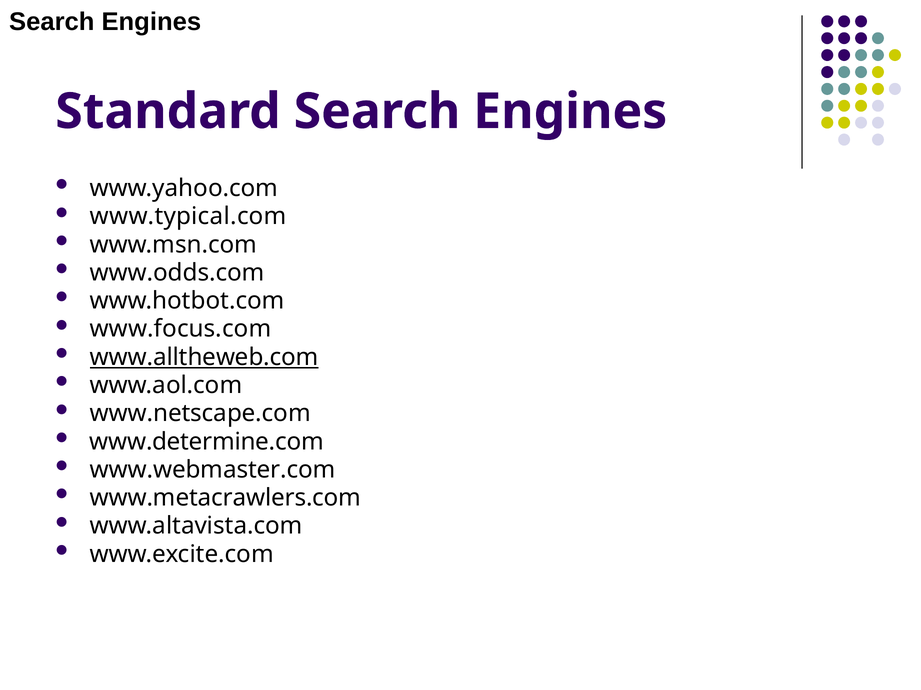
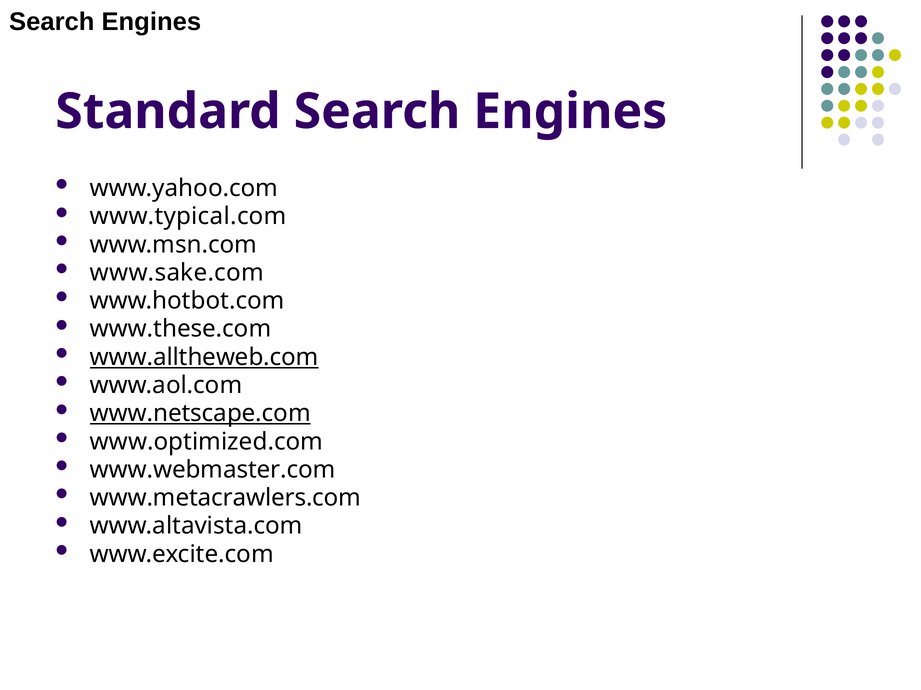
www.odds.com: www.odds.com -> www.sake.com
www.focus.com: www.focus.com -> www.these.com
www.netscape.com underline: none -> present
www.determine.com: www.determine.com -> www.optimized.com
